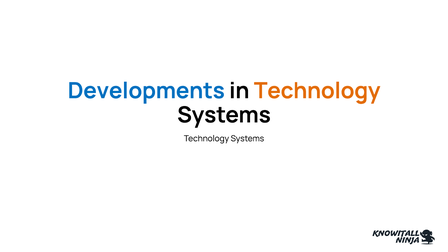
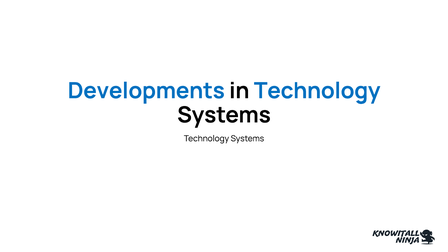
Technology at (317, 91) colour: orange -> blue
